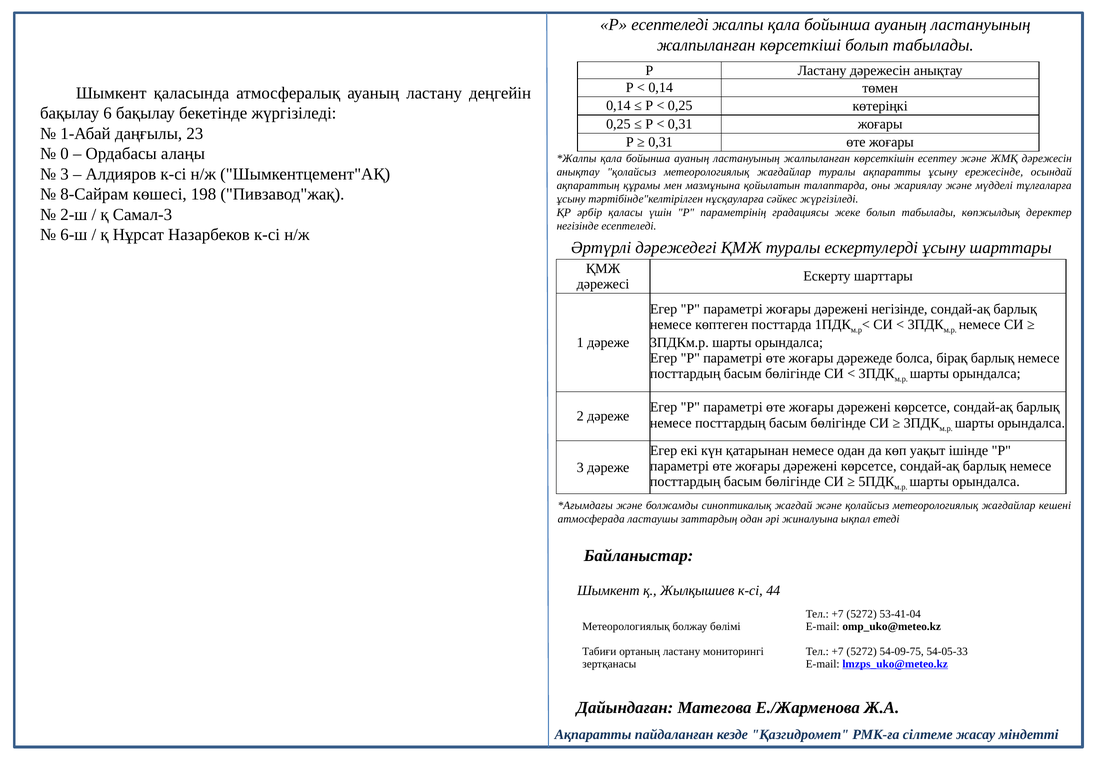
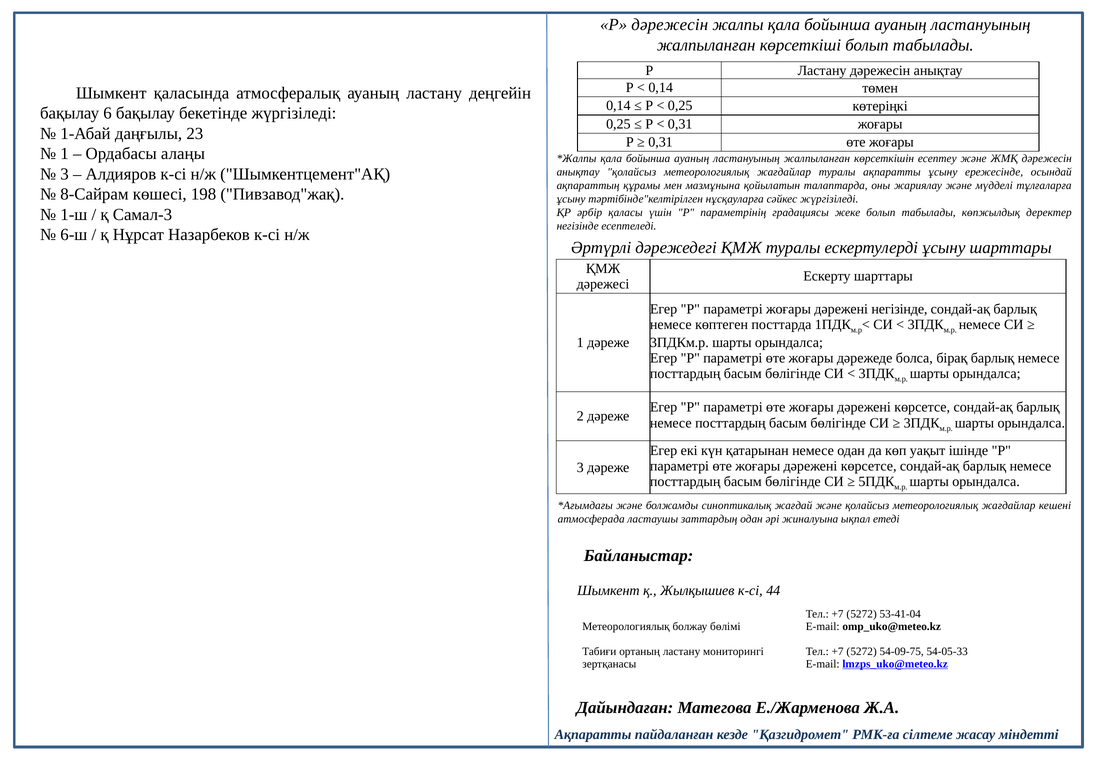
Р есептеледі: есептеледі -> дәрежесін
0 at (65, 154): 0 -> 1
2-ш: 2-ш -> 1-ш
